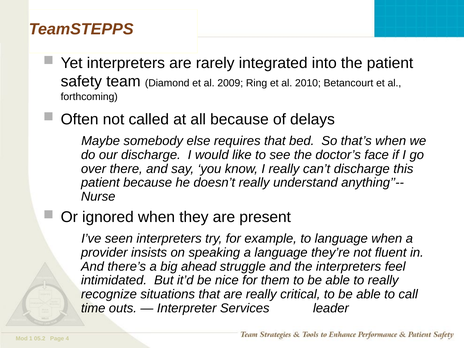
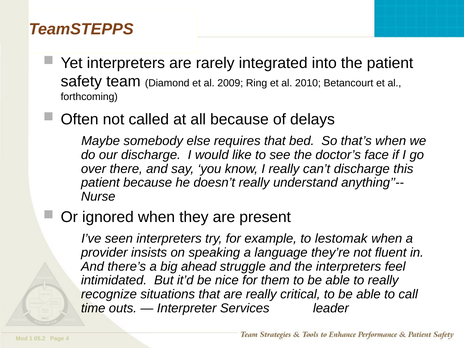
to language: language -> lestomak
